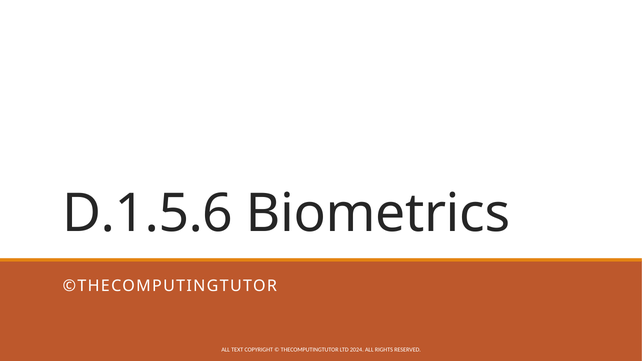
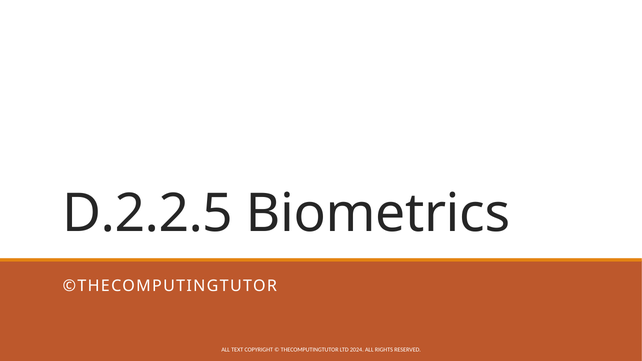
D.1.5.6: D.1.5.6 -> D.2.2.5
